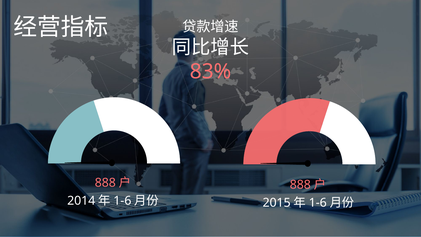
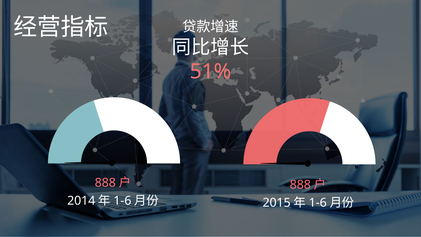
83%: 83% -> 51%
